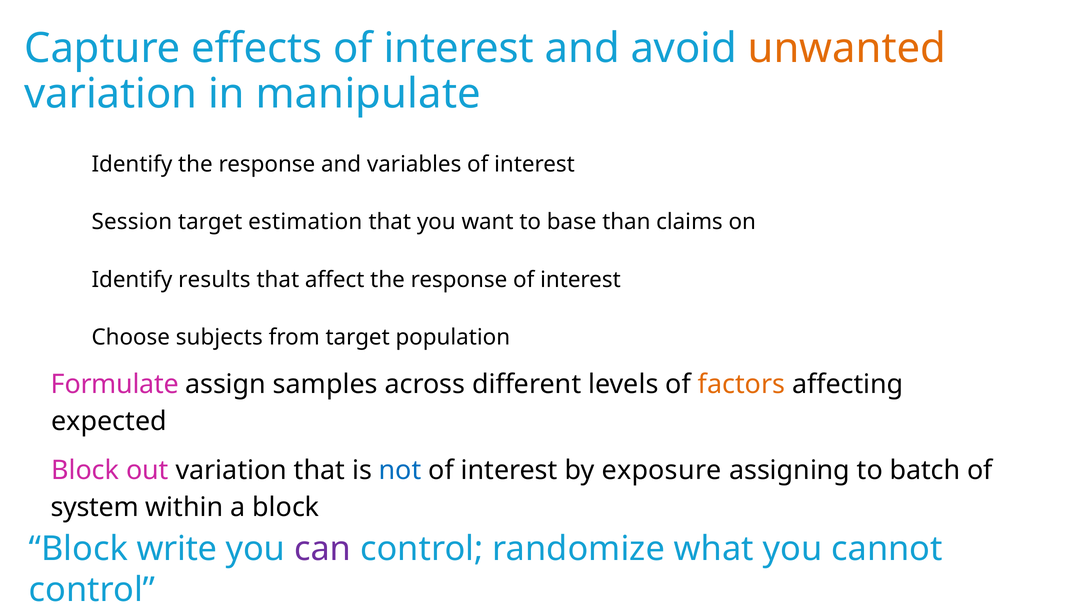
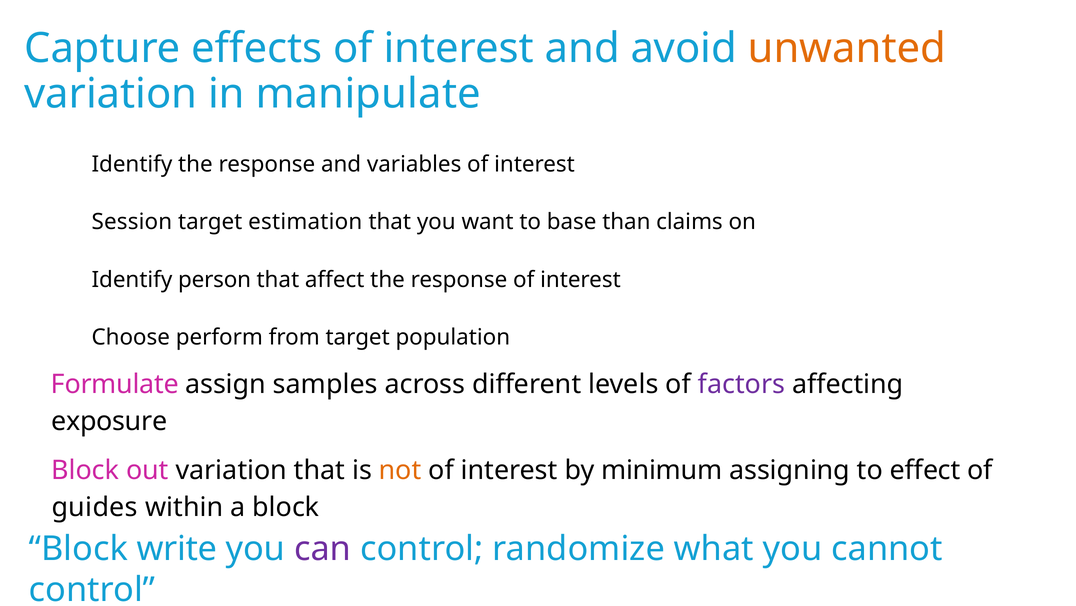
results: results -> person
subjects: subjects -> perform
factors colour: orange -> purple
expected: expected -> exposure
not colour: blue -> orange
exposure: exposure -> minimum
batch: batch -> effect
system: system -> guides
